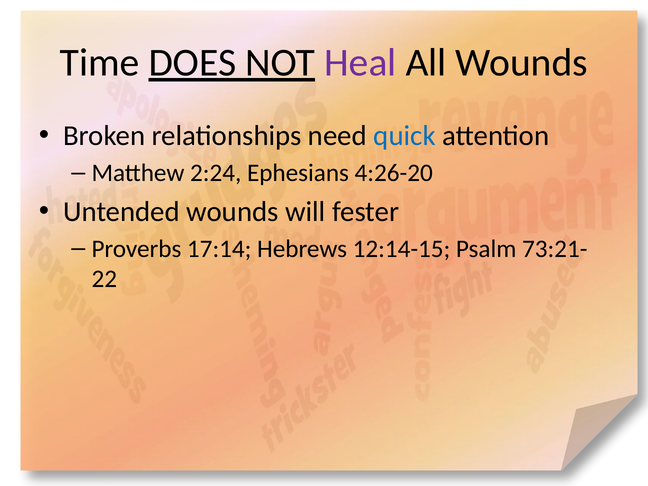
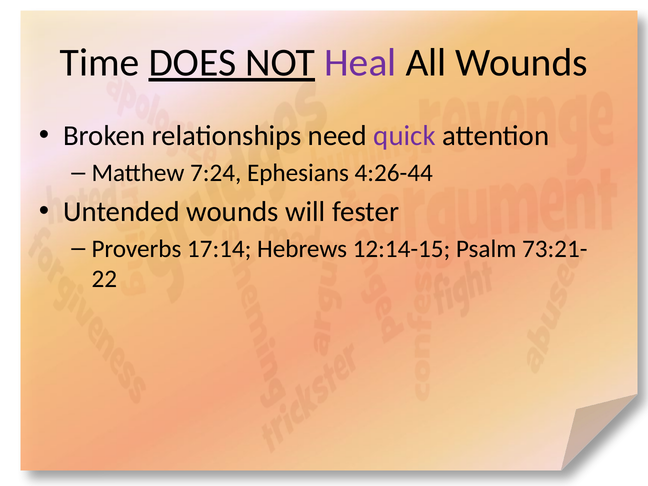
quick colour: blue -> purple
2:24: 2:24 -> 7:24
4:26-20: 4:26-20 -> 4:26-44
